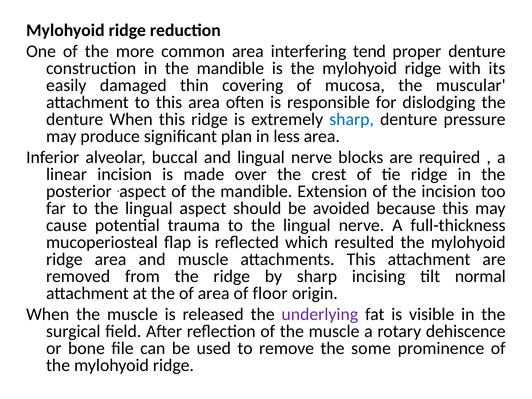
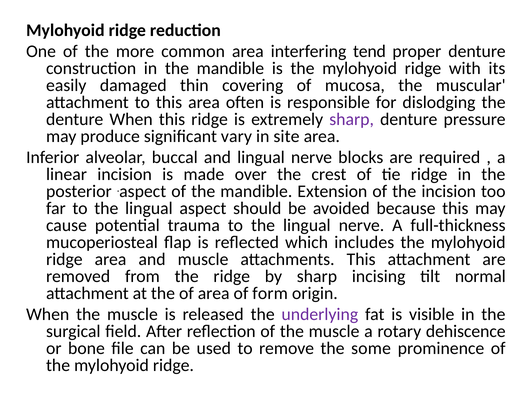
sharp at (352, 119) colour: blue -> purple
plan: plan -> vary
less: less -> site
resulted: resulted -> includes
floor: floor -> form
